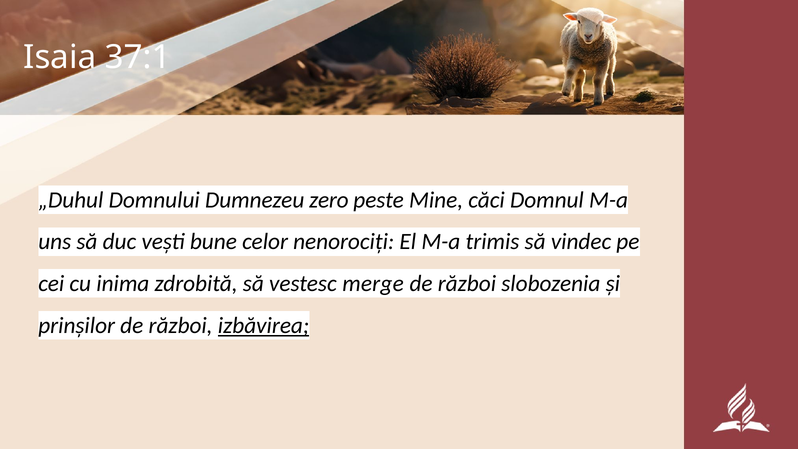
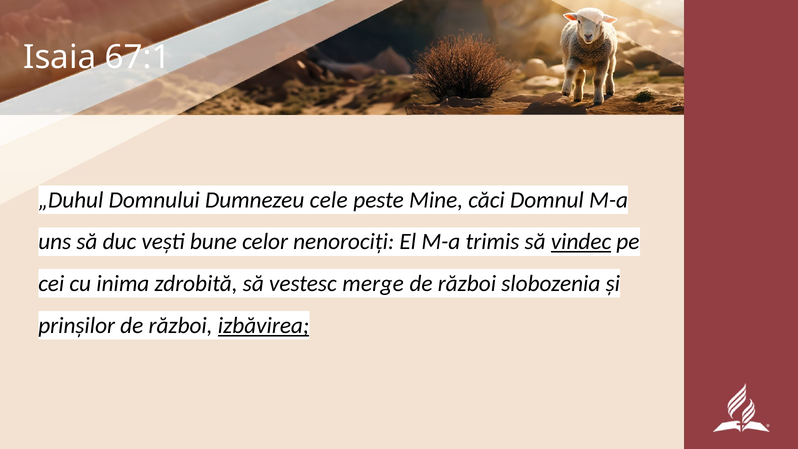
37:1: 37:1 -> 67:1
zero: zero -> cele
vindec underline: none -> present
